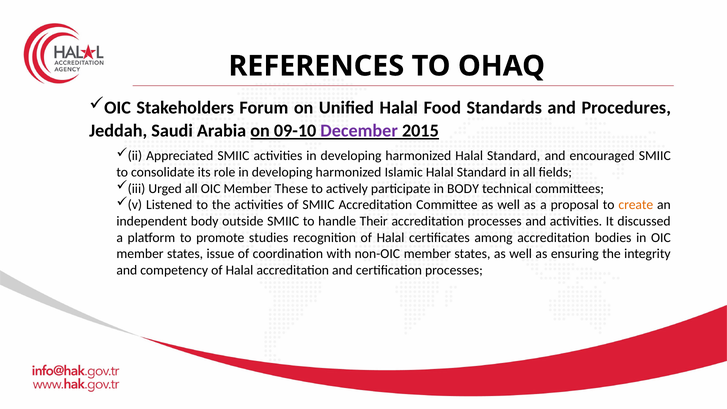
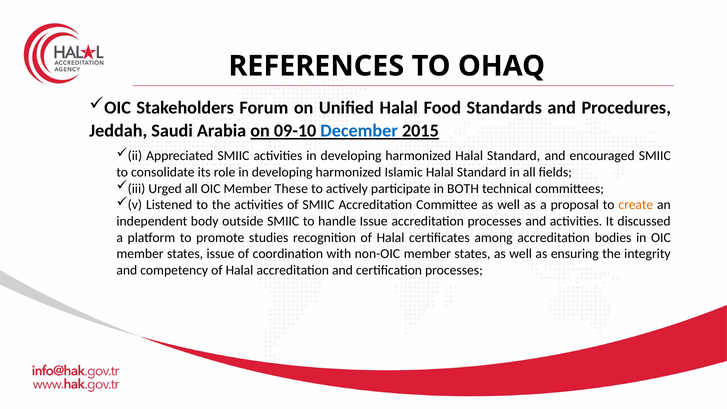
December colour: purple -> blue
in BODY: BODY -> BOTH
handle Their: Their -> Issue
